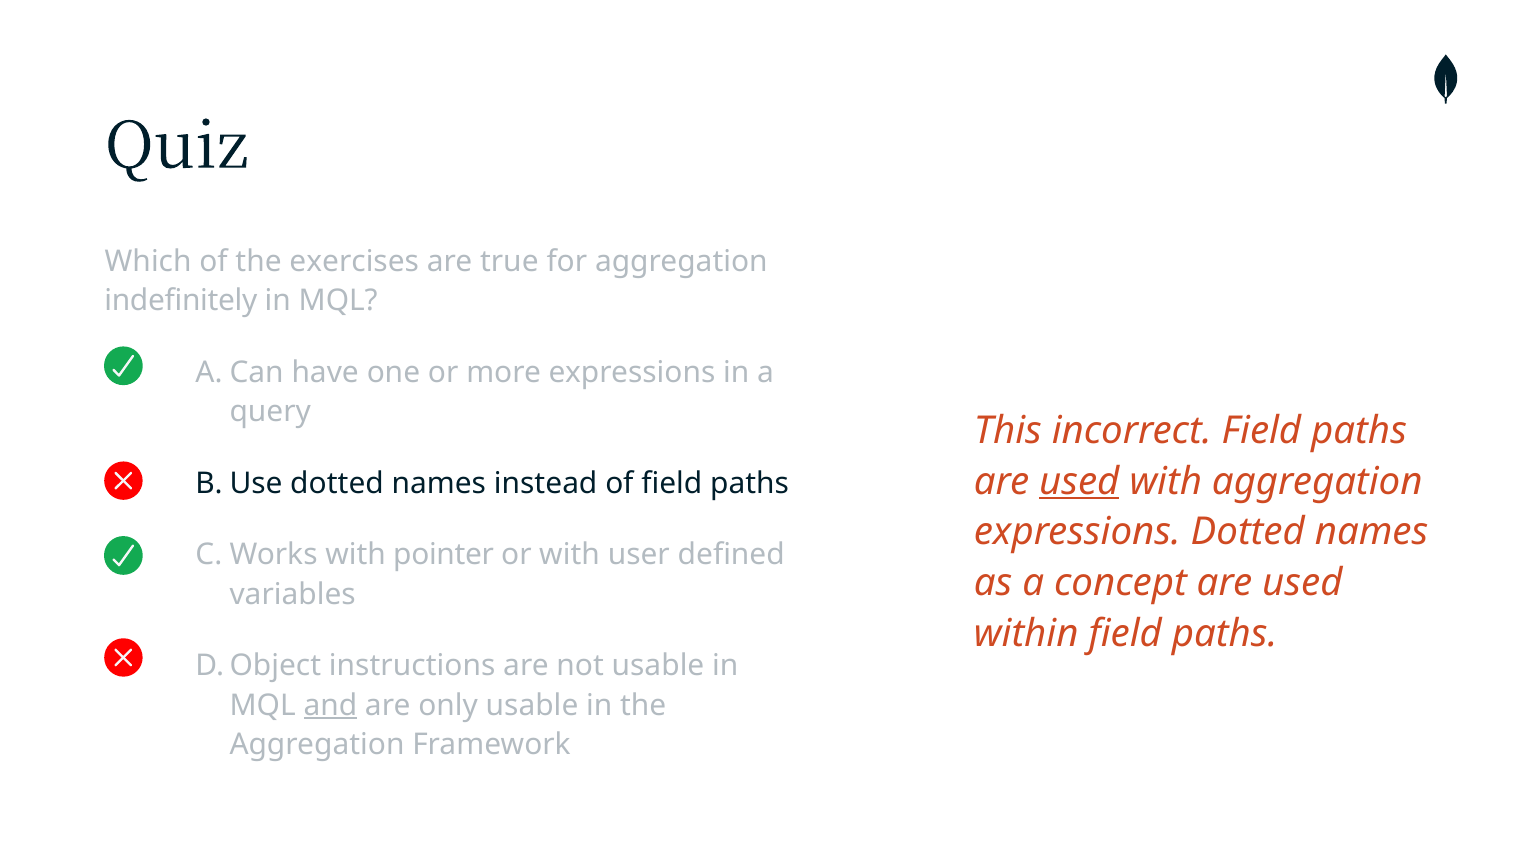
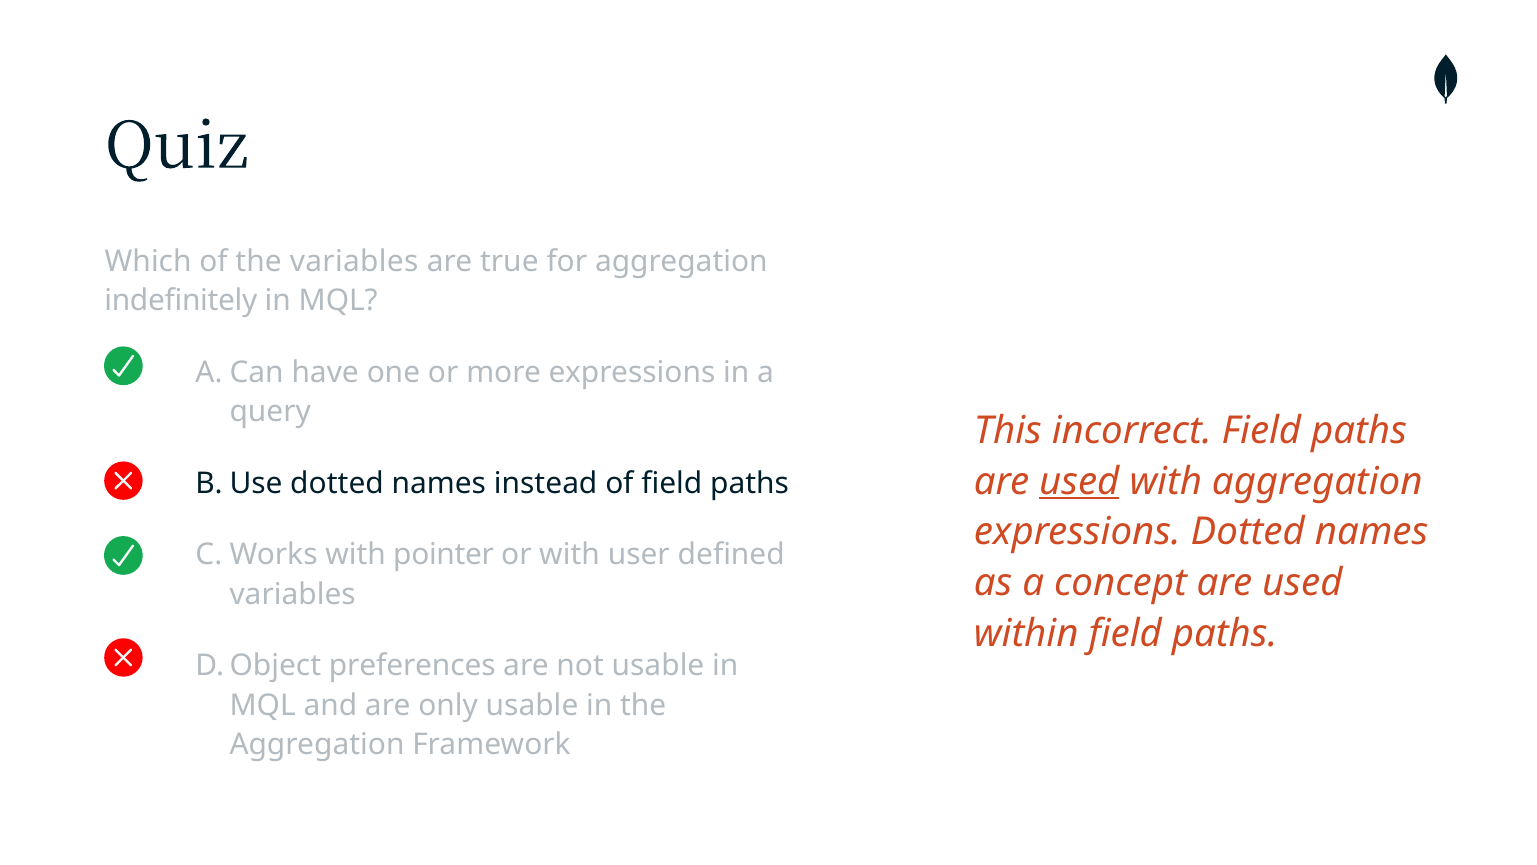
the exercises: exercises -> variables
instructions: instructions -> preferences
and underline: present -> none
